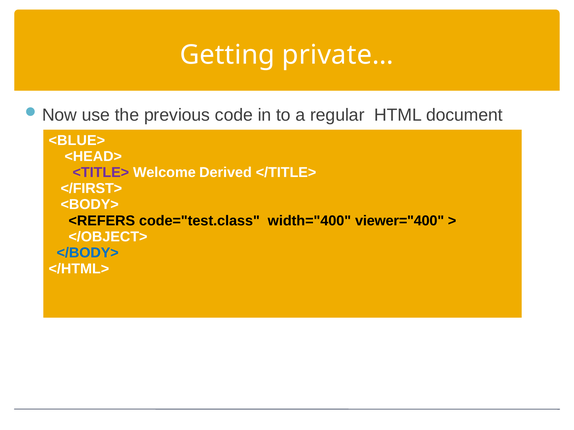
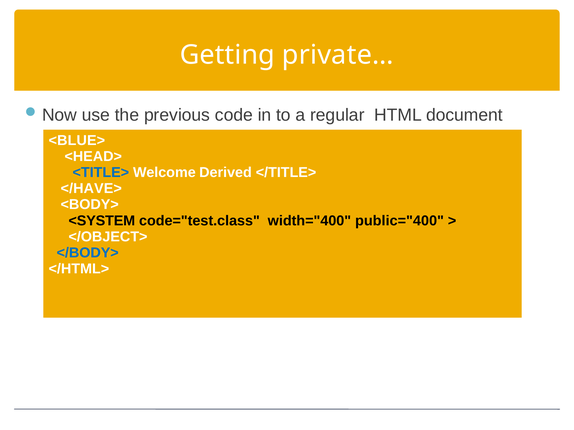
<TITLE> colour: purple -> blue
</FIRST>: </FIRST> -> </HAVE>
<REFERS: <REFERS -> <SYSTEM
viewer="400: viewer="400 -> public="400
